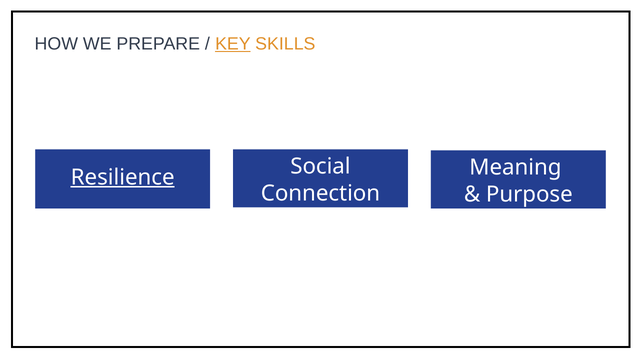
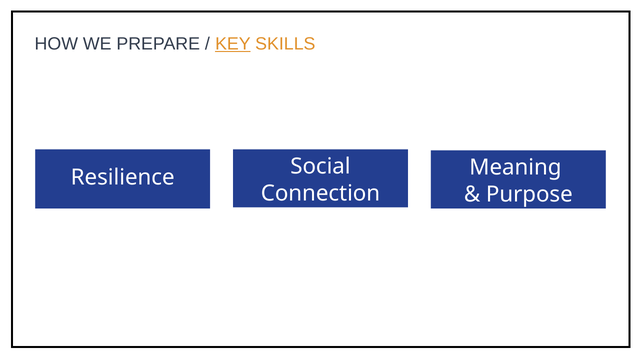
Resilience underline: present -> none
